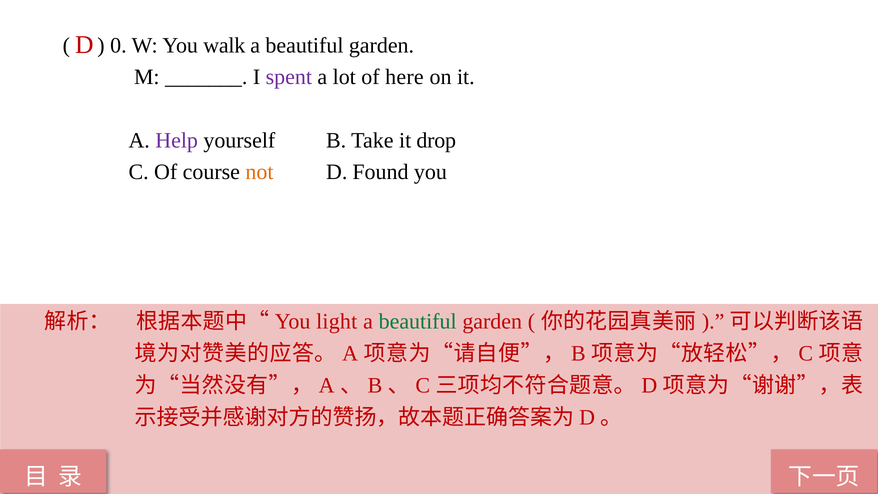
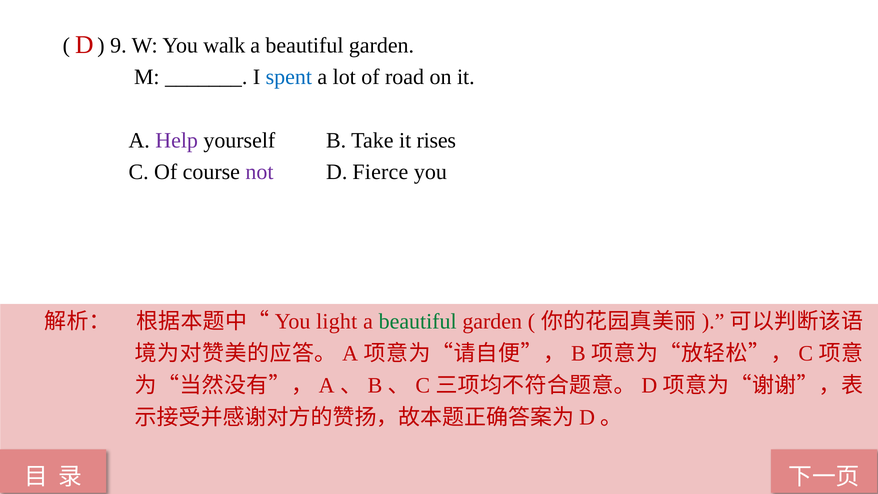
0: 0 -> 9
spent colour: purple -> blue
here: here -> road
drop: drop -> rises
not colour: orange -> purple
Found: Found -> Fierce
